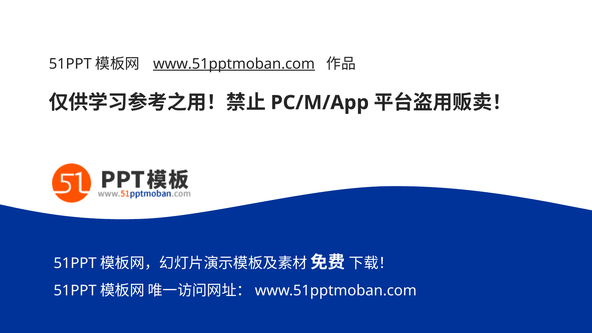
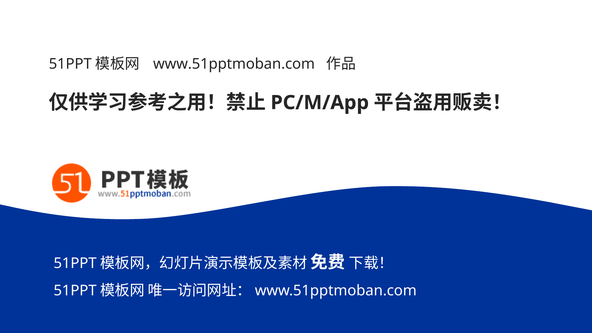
www.51pptmoban.com underline: present -> none
